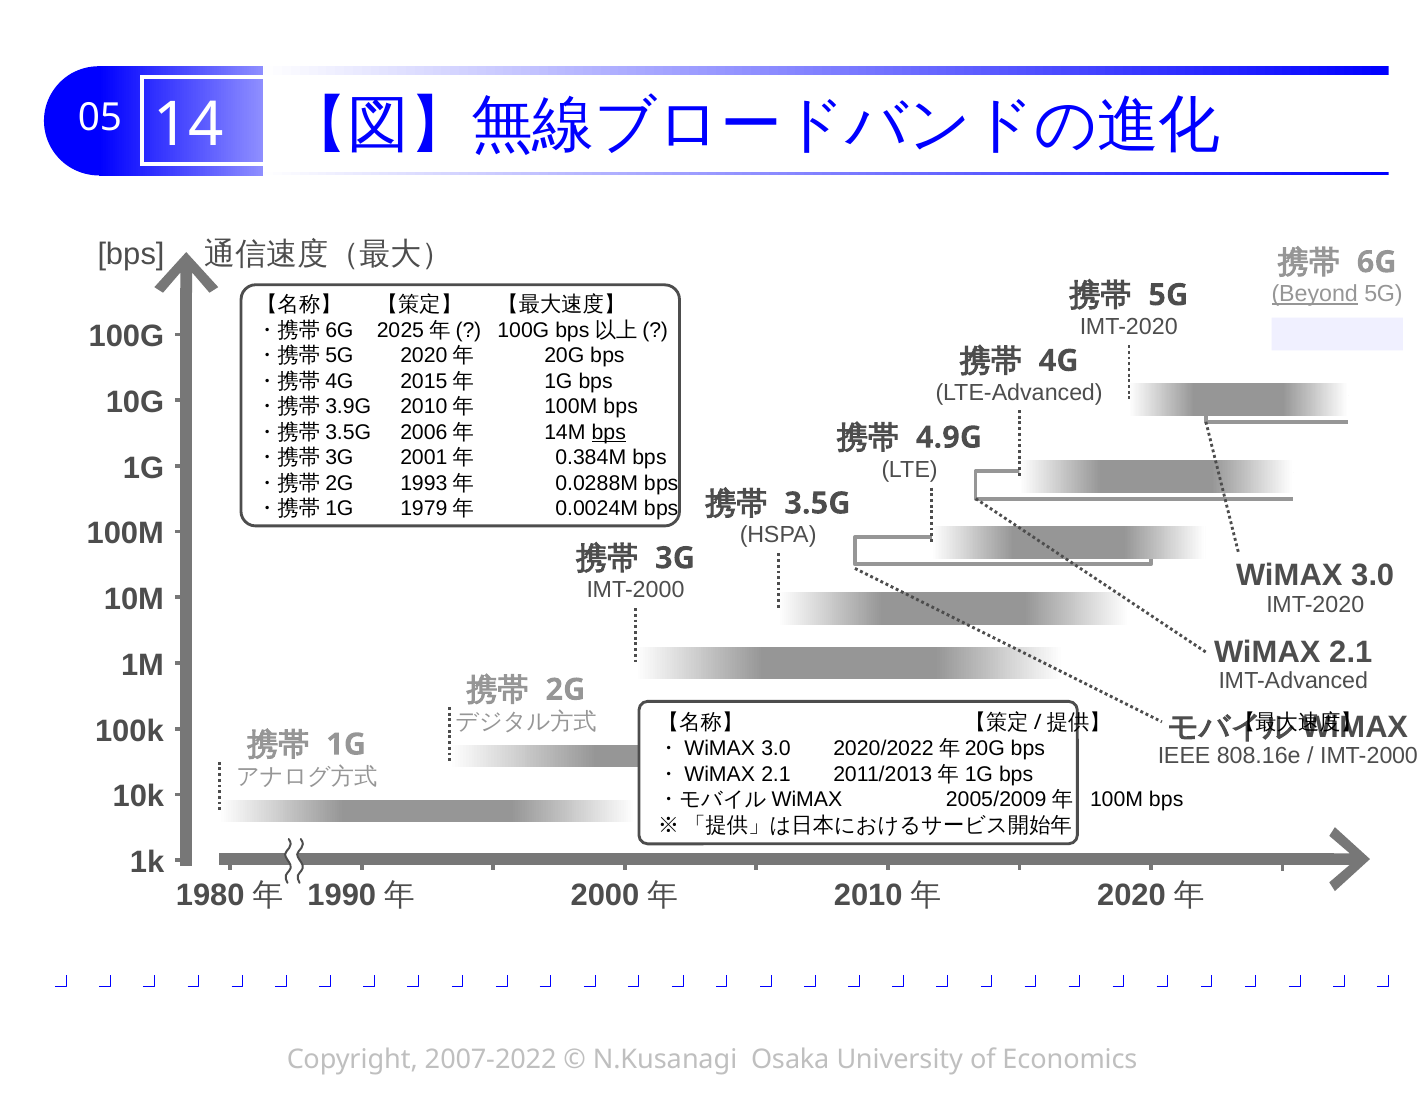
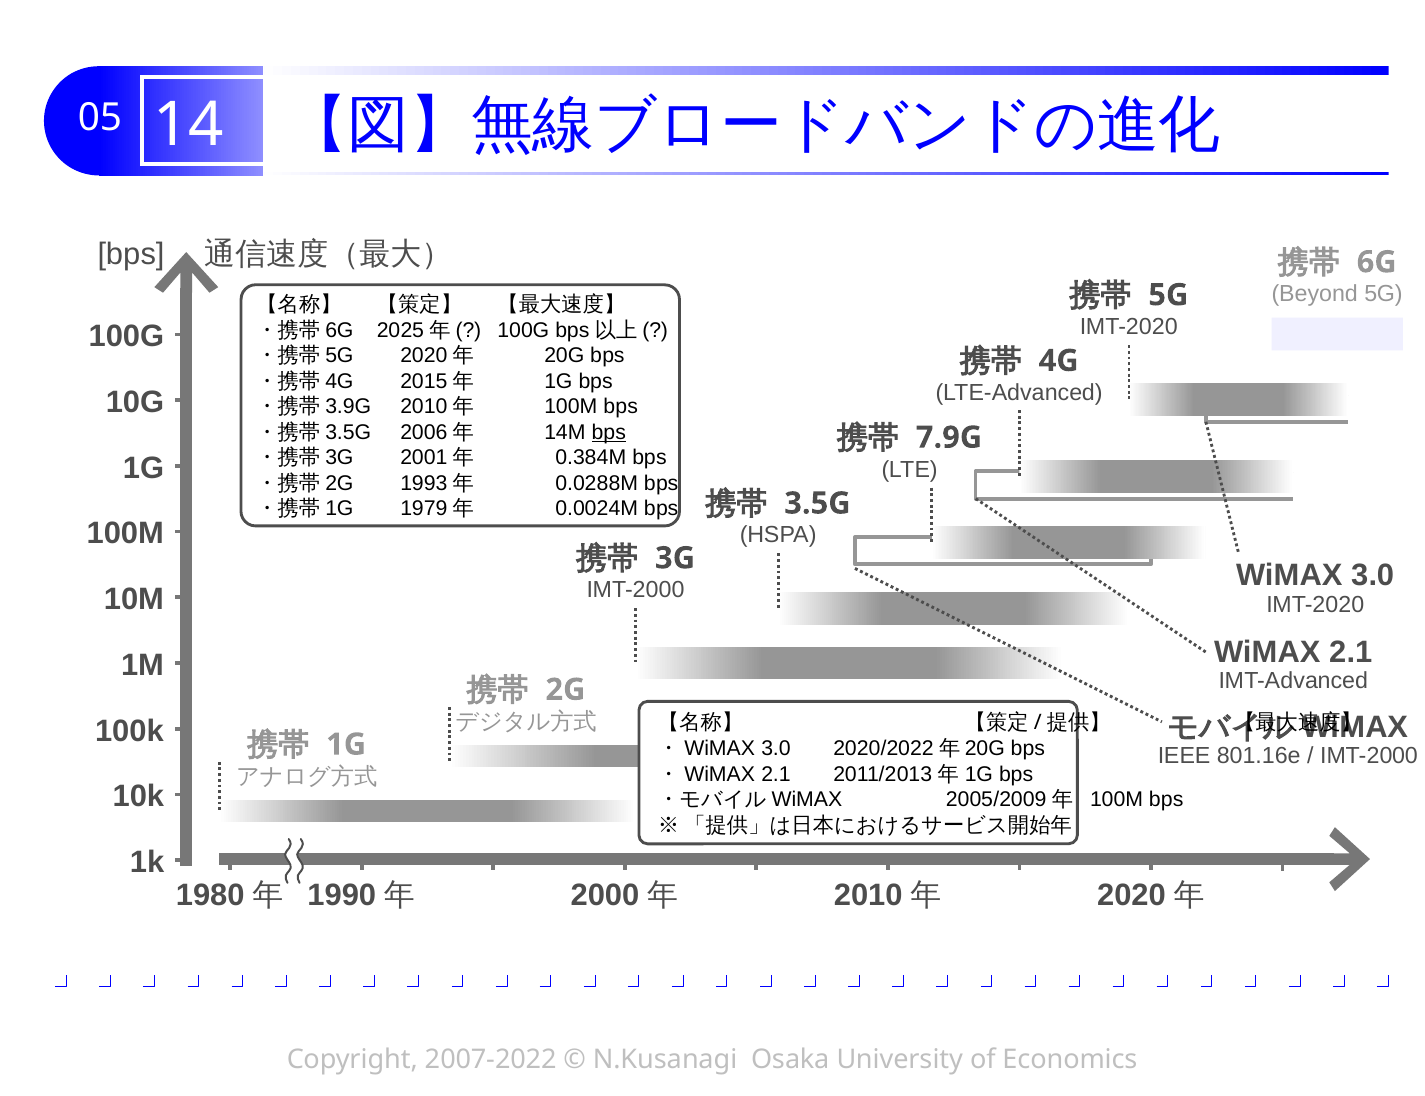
Beyond underline: present -> none
4.9G: 4.9G -> 7.9G
808.16e: 808.16e -> 801.16e
